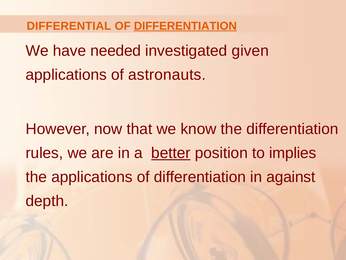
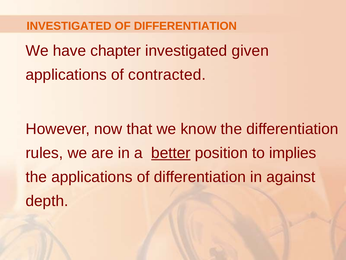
DIFFERENTIAL at (69, 26): DIFFERENTIAL -> INVESTIGATED
DIFFERENTIATION at (185, 26) underline: present -> none
needed: needed -> chapter
astronauts: astronauts -> contracted
